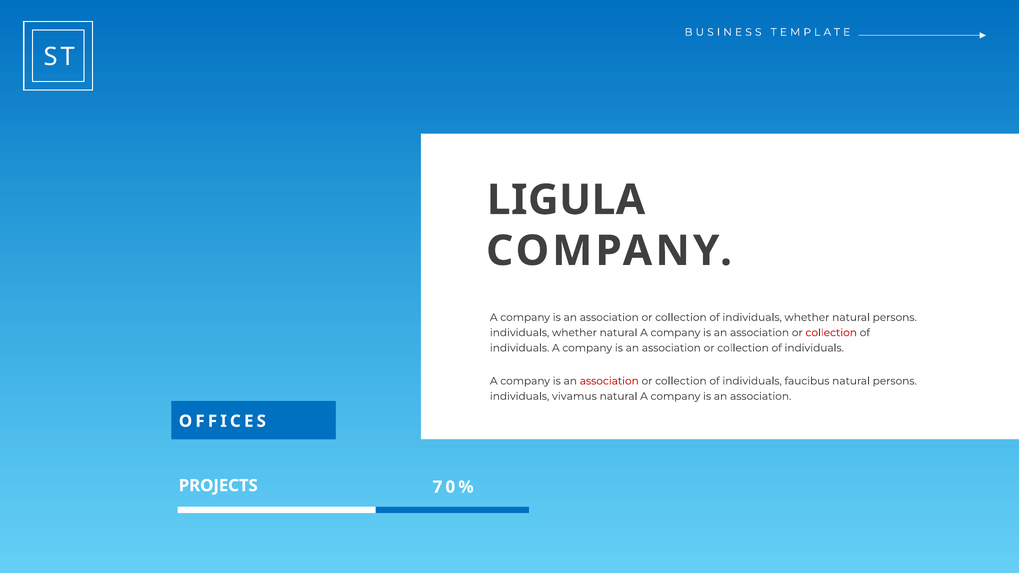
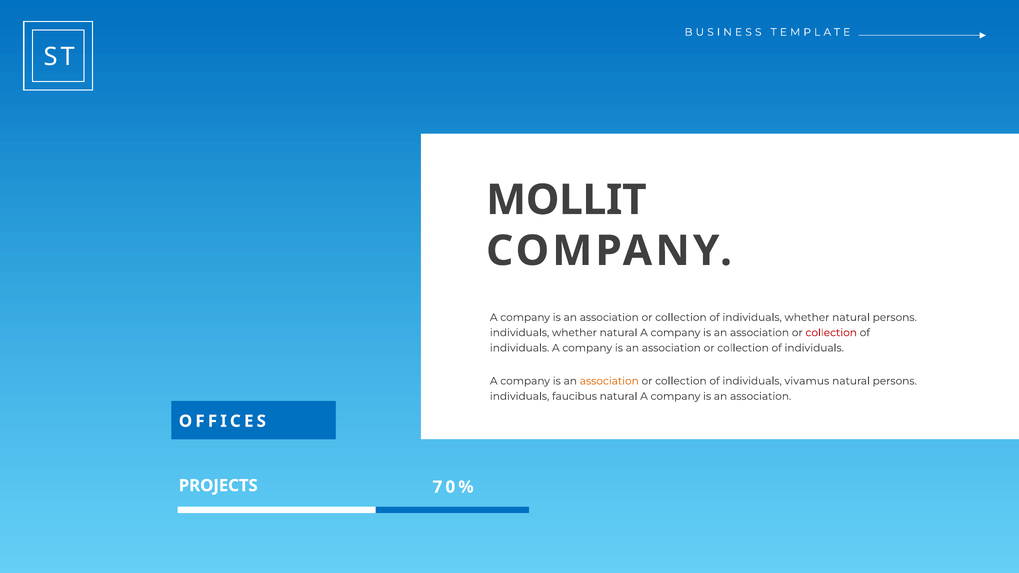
LIGULA: LIGULA -> MOLLIT
association at (609, 381) colour: red -> orange
faucibus: faucibus -> vivamus
vivamus: vivamus -> faucibus
